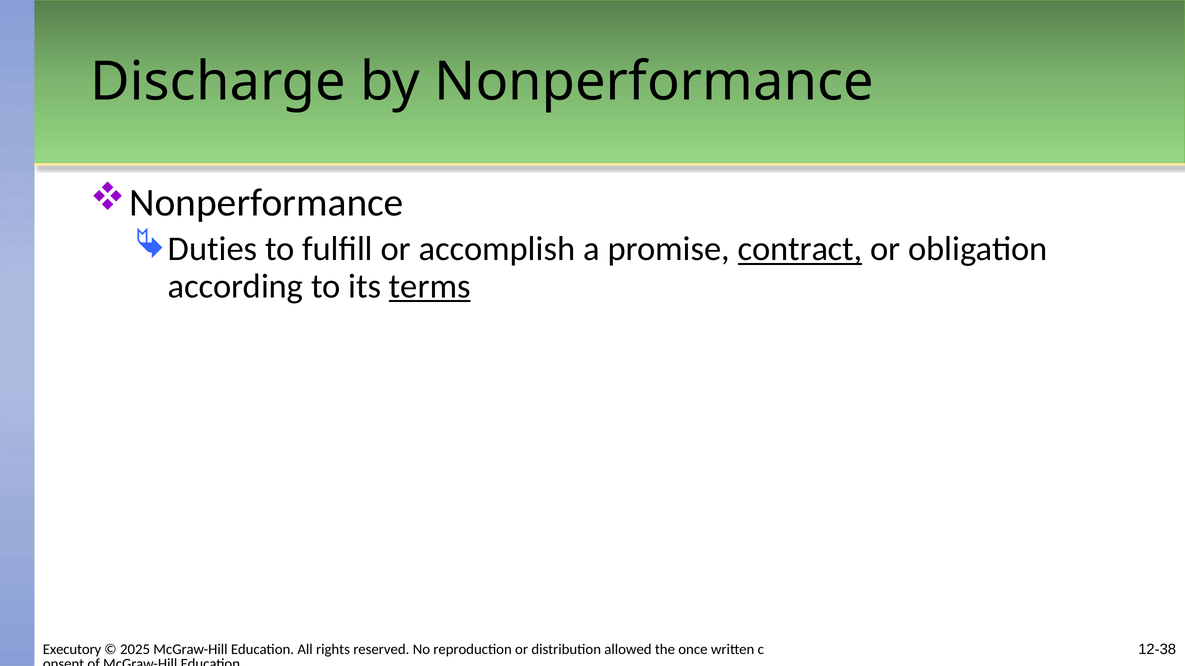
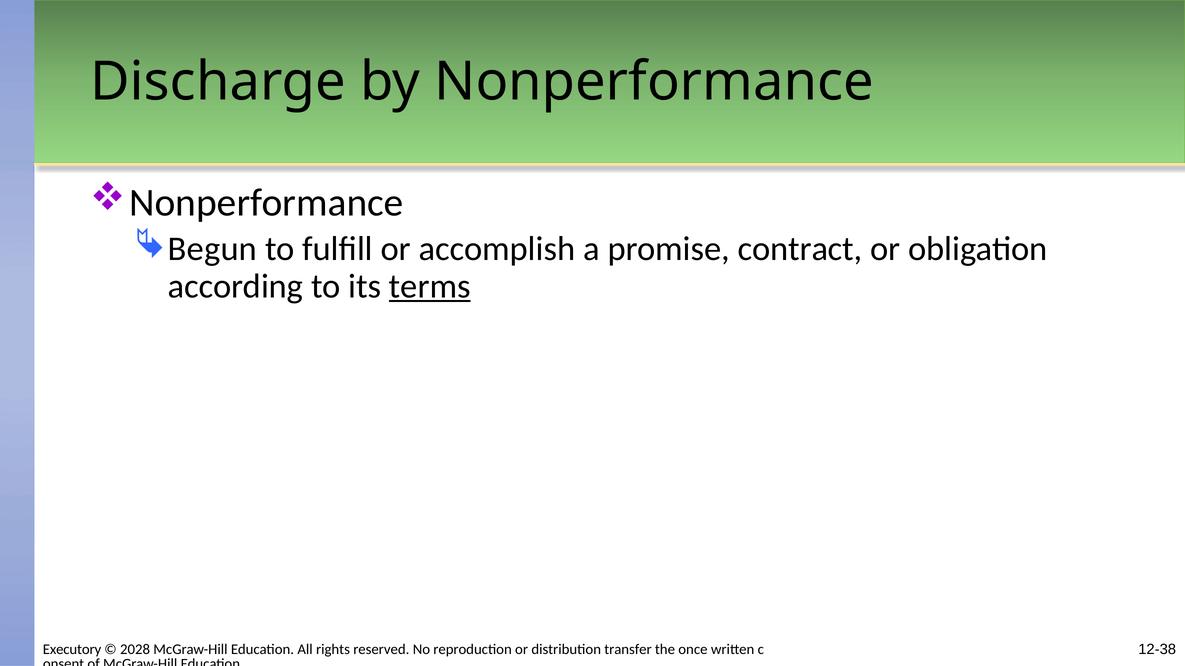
Duties: Duties -> Begun
contract underline: present -> none
2025: 2025 -> 2028
allowed: allowed -> transfer
